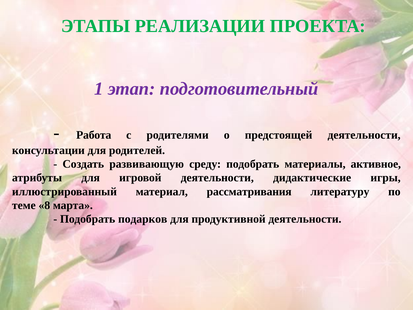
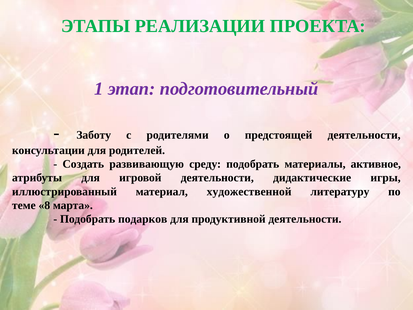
Работа: Работа -> Заботу
рассматривания: рассматривания -> художественной
